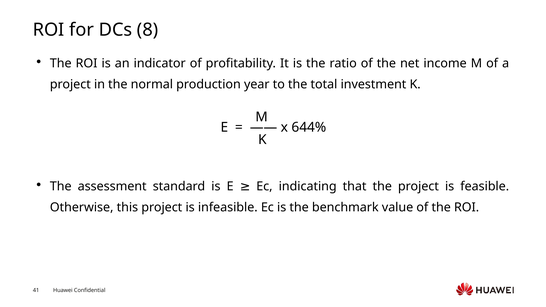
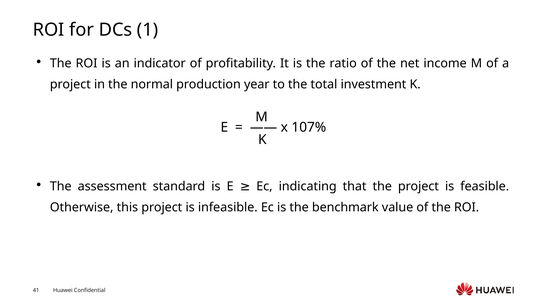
8: 8 -> 1
644%: 644% -> 107%
